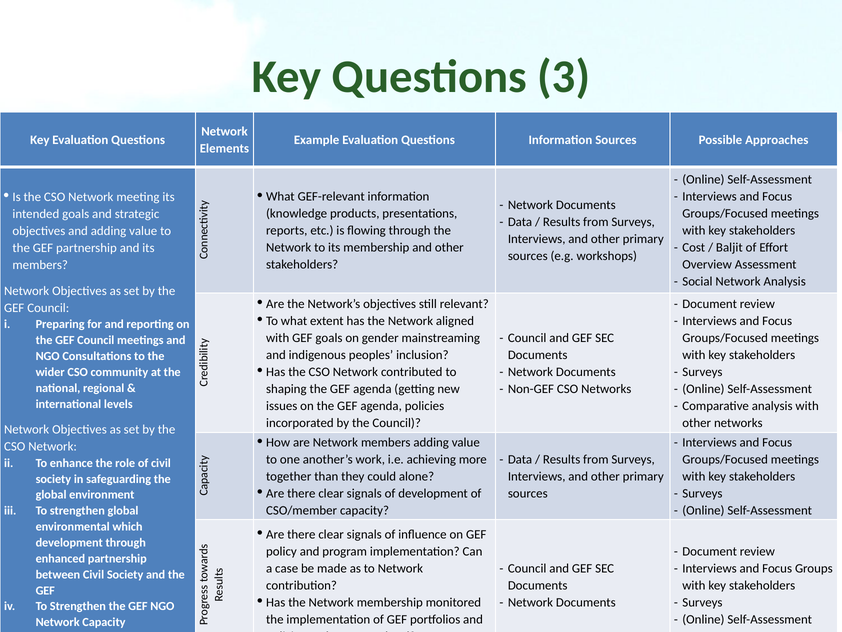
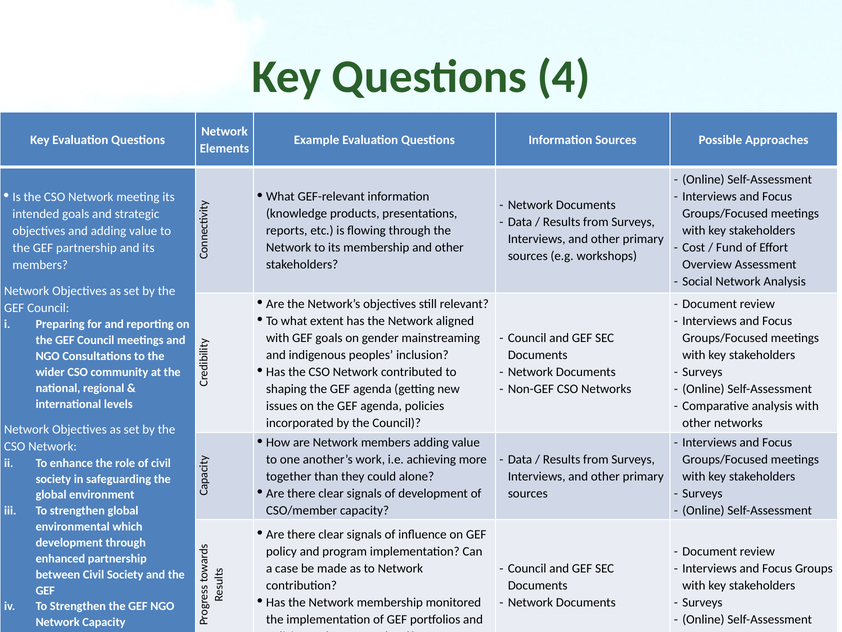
3: 3 -> 4
Baljit: Baljit -> Fund
